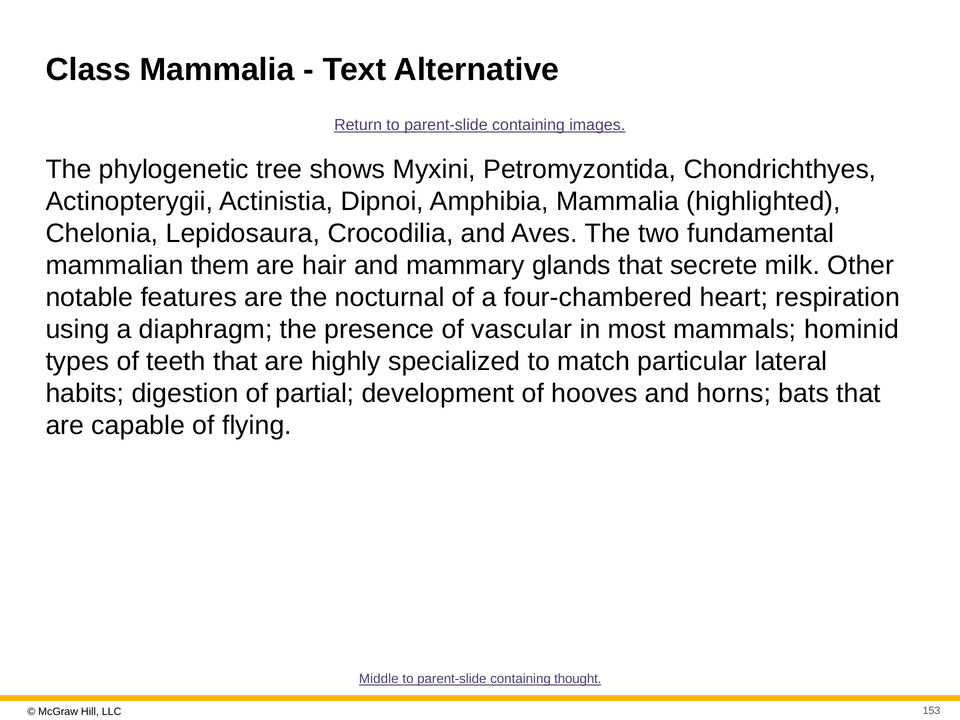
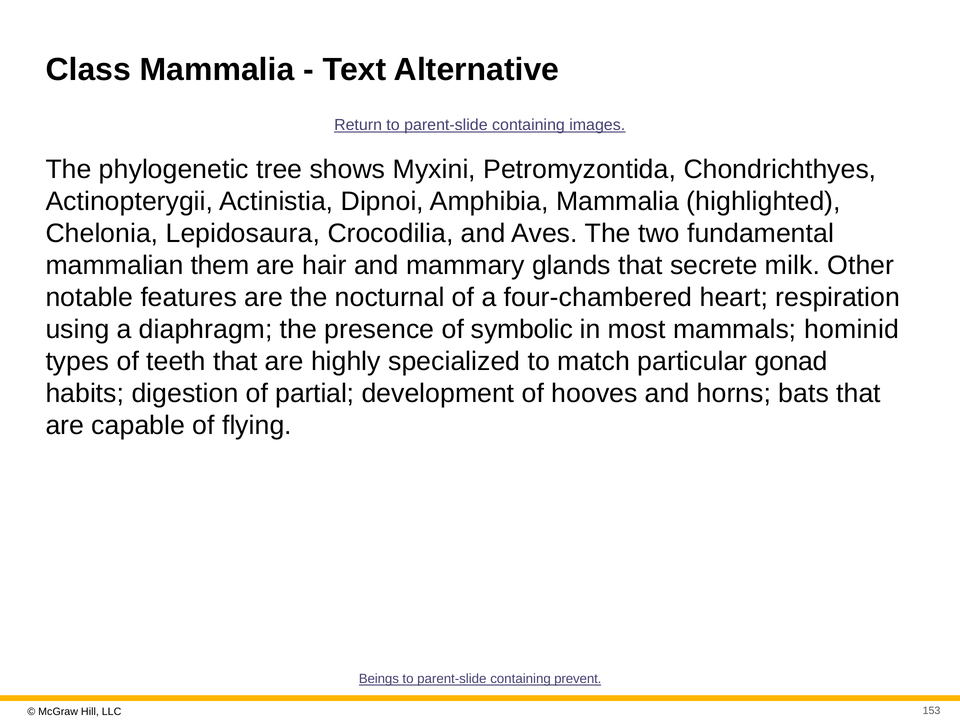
vascular: vascular -> symbolic
lateral: lateral -> gonad
Middle: Middle -> Beings
thought: thought -> prevent
